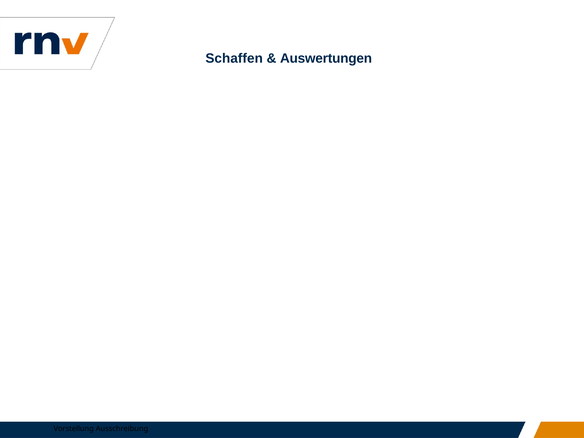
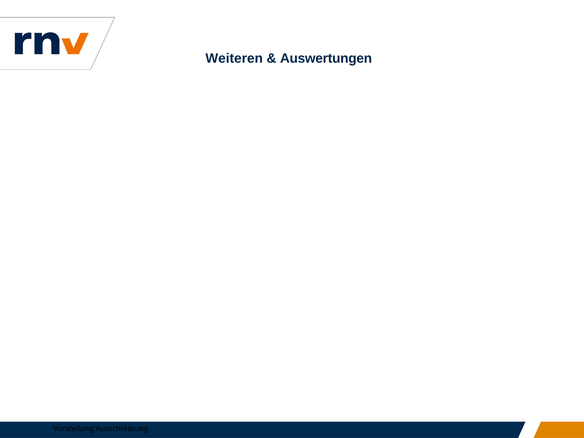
Schaffen: Schaffen -> Weiteren
